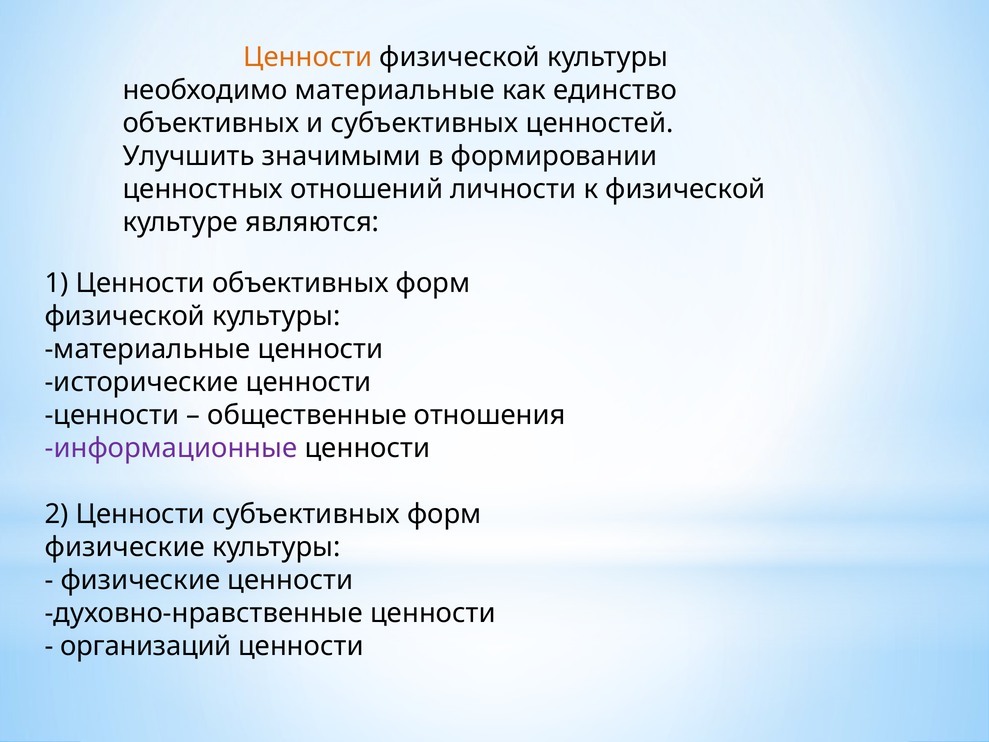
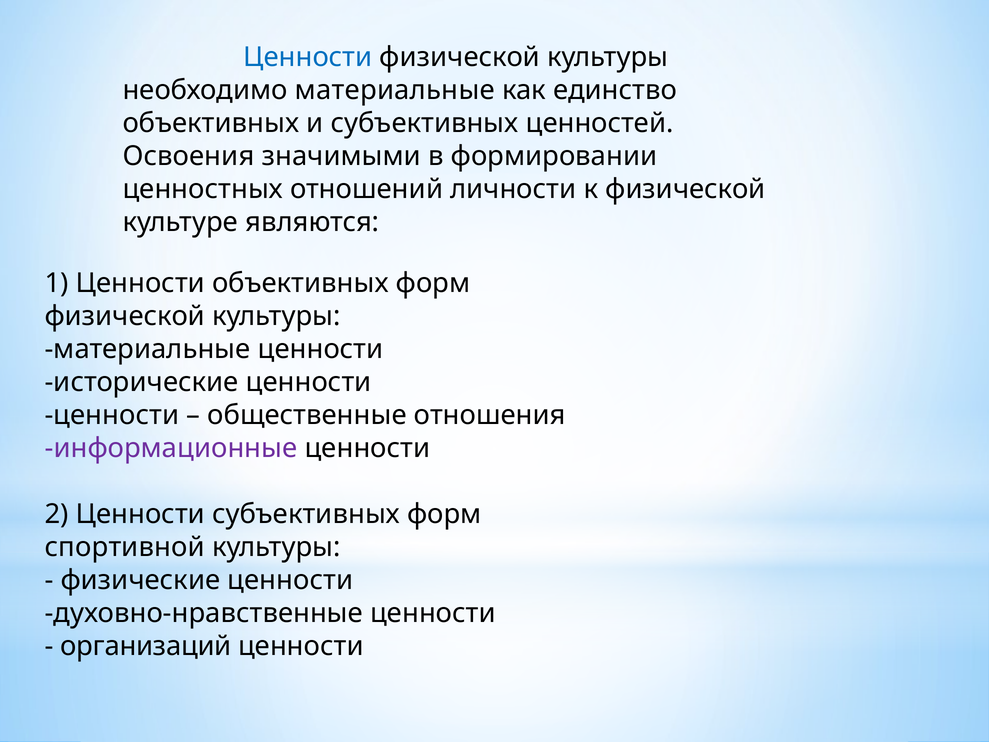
Ценности at (308, 57) colour: orange -> blue
Улучшить: Улучшить -> Освоения
физические at (125, 547): физические -> спортивной
